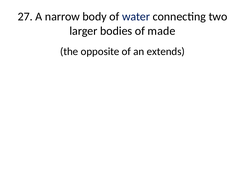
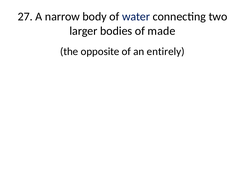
extends: extends -> entirely
